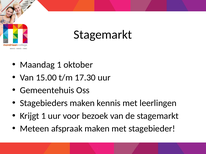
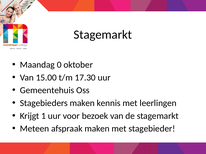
Maandag 1: 1 -> 0
